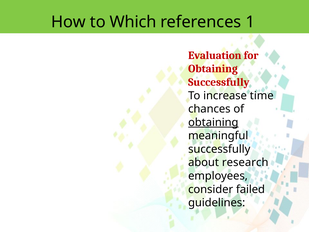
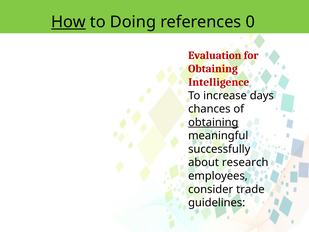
How underline: none -> present
Which: Which -> Doing
1: 1 -> 0
Successfully at (219, 82): Successfully -> Intelligence
time: time -> days
failed: failed -> trade
